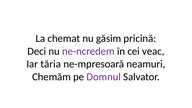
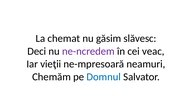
pricină: pricină -> slăvesc
tăria: tăria -> vieţii
Domnul colour: purple -> blue
